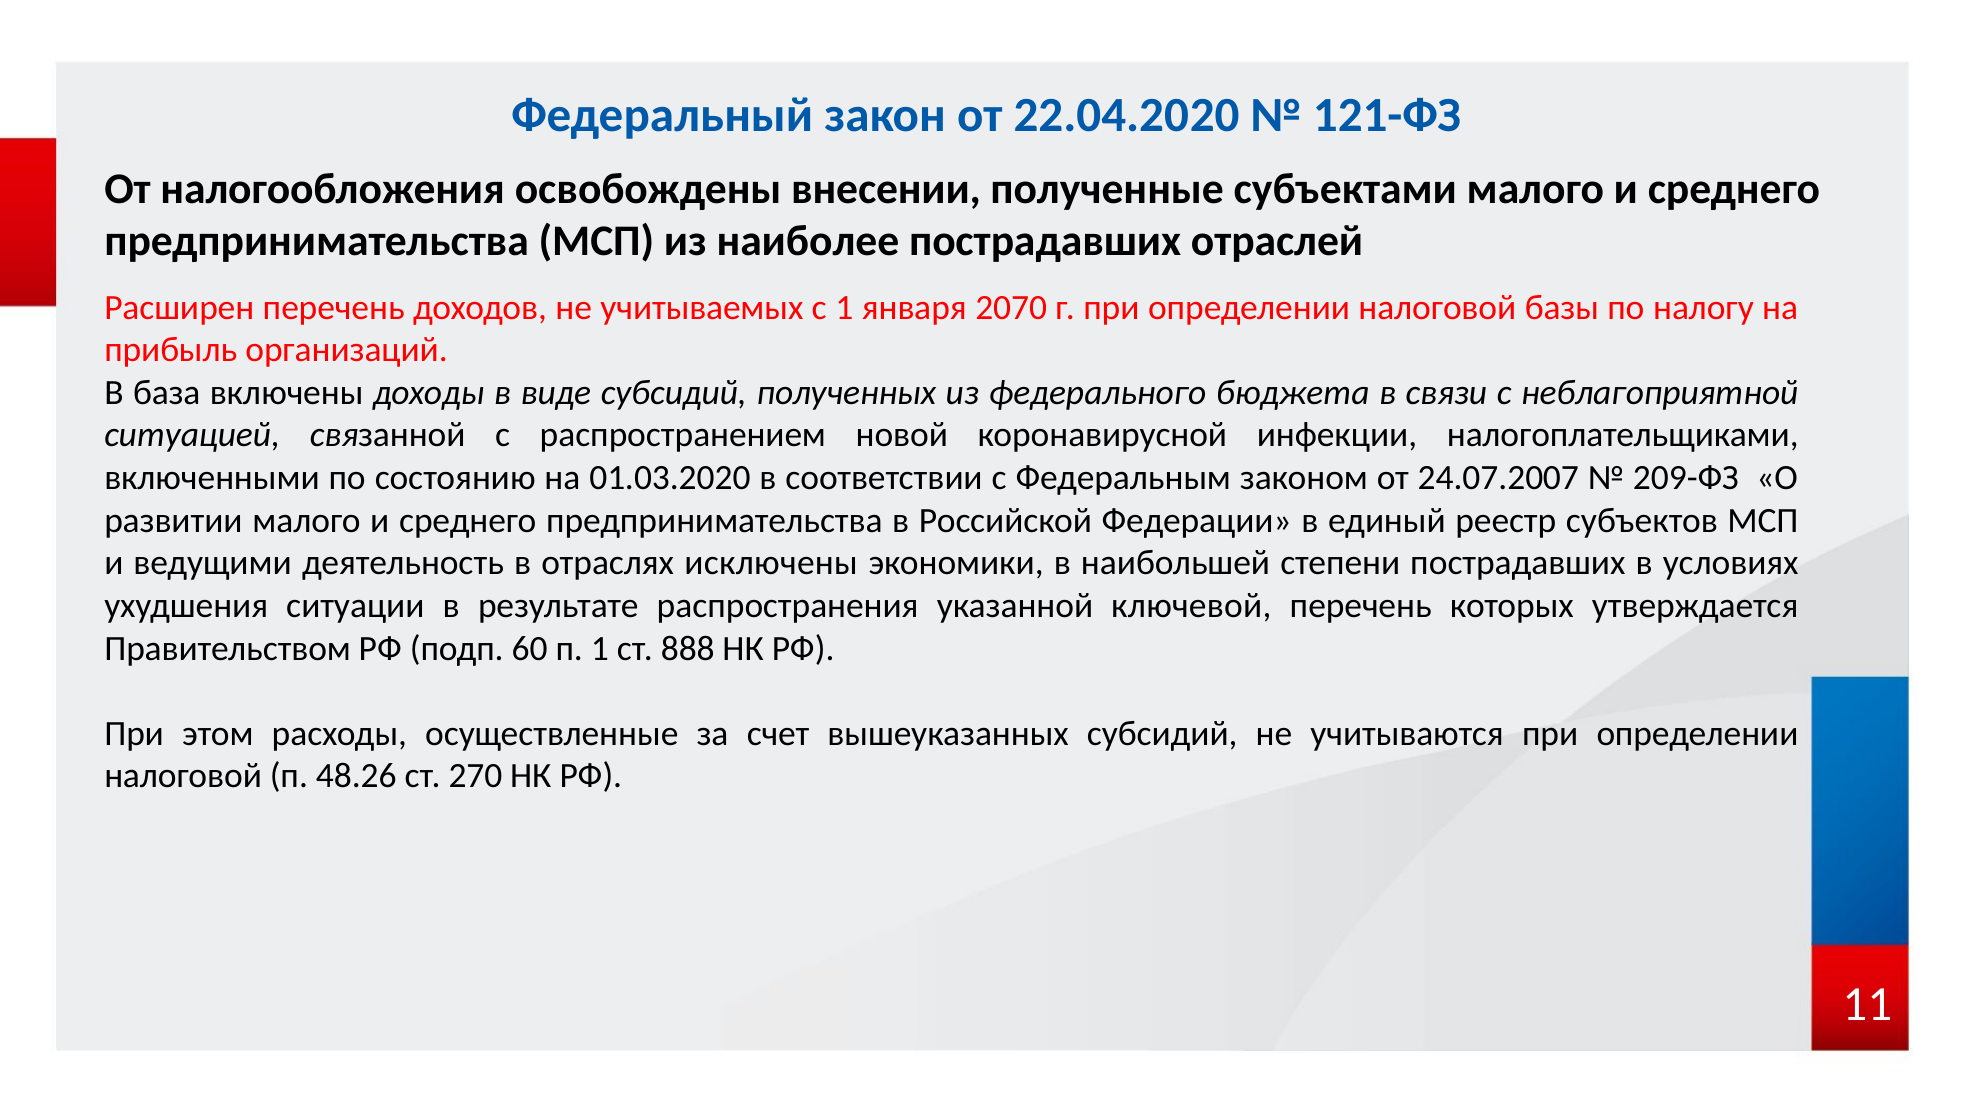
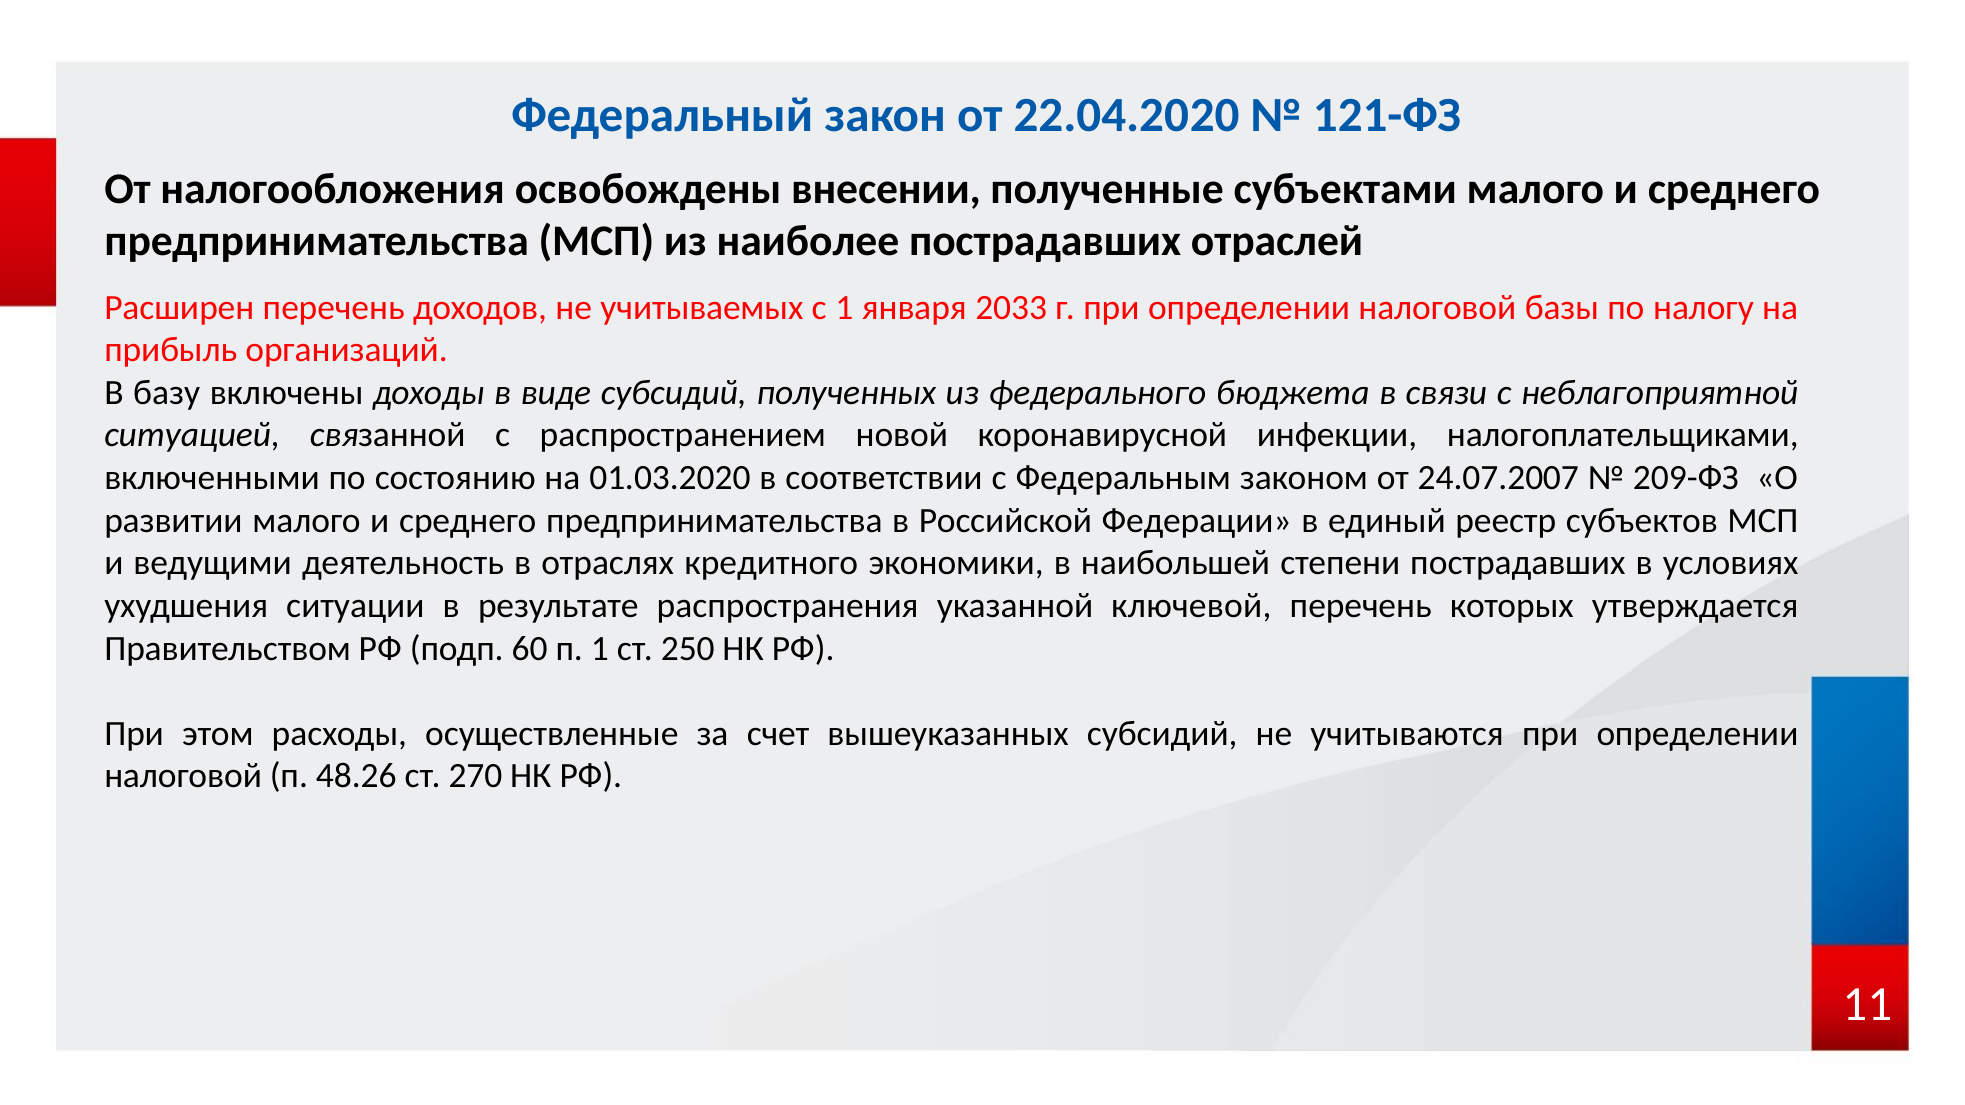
2070: 2070 -> 2033
база: база -> базу
исключены: исключены -> кредитного
888: 888 -> 250
